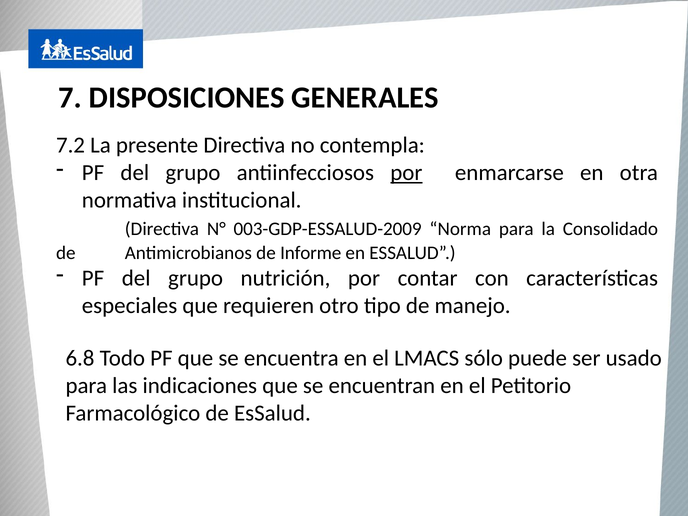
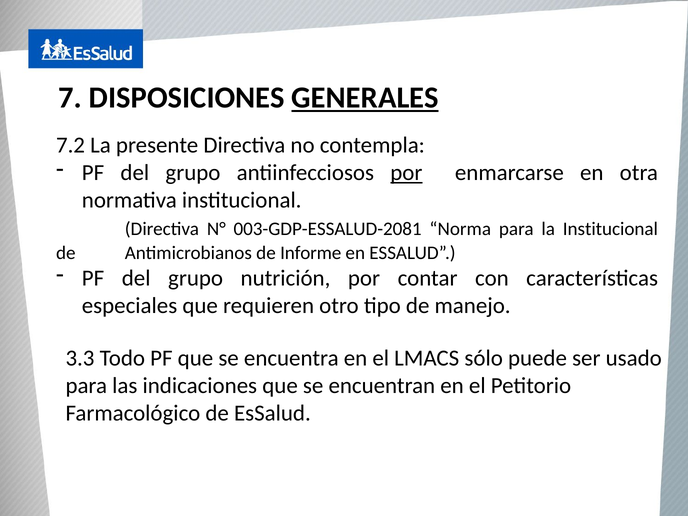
GENERALES underline: none -> present
003-GDP-ESSALUD-2009: 003-GDP-ESSALUD-2009 -> 003-GDP-ESSALUD-2081
la Consolidado: Consolidado -> Institucional
6.8: 6.8 -> 3.3
